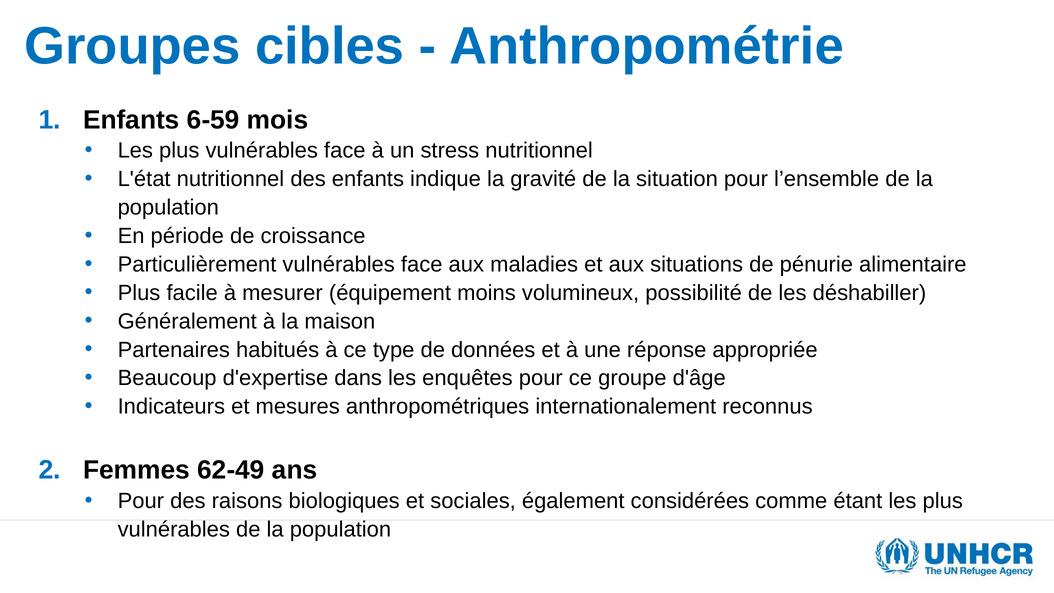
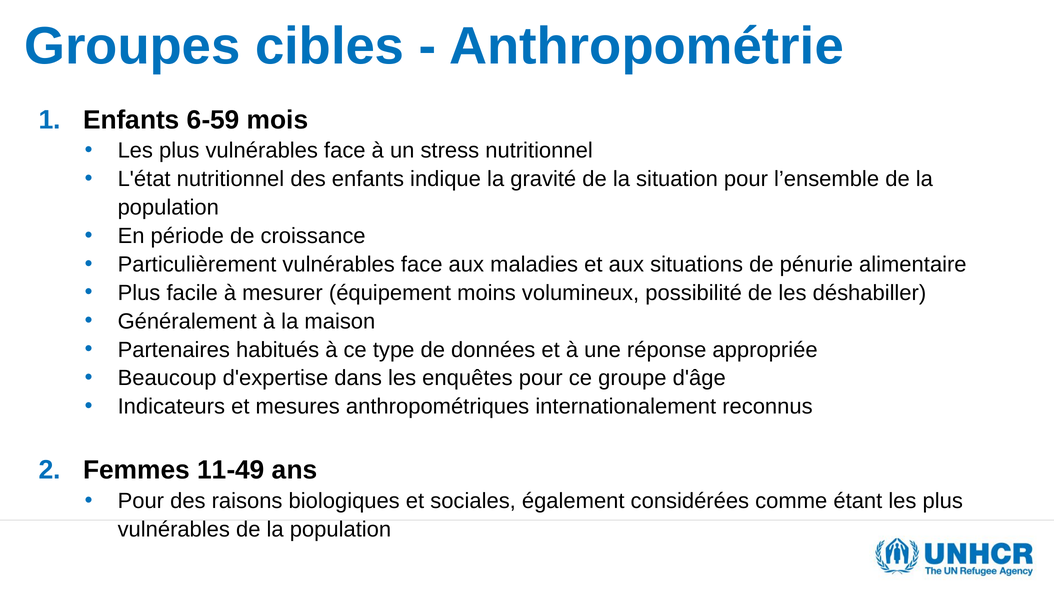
62-49: 62-49 -> 11-49
